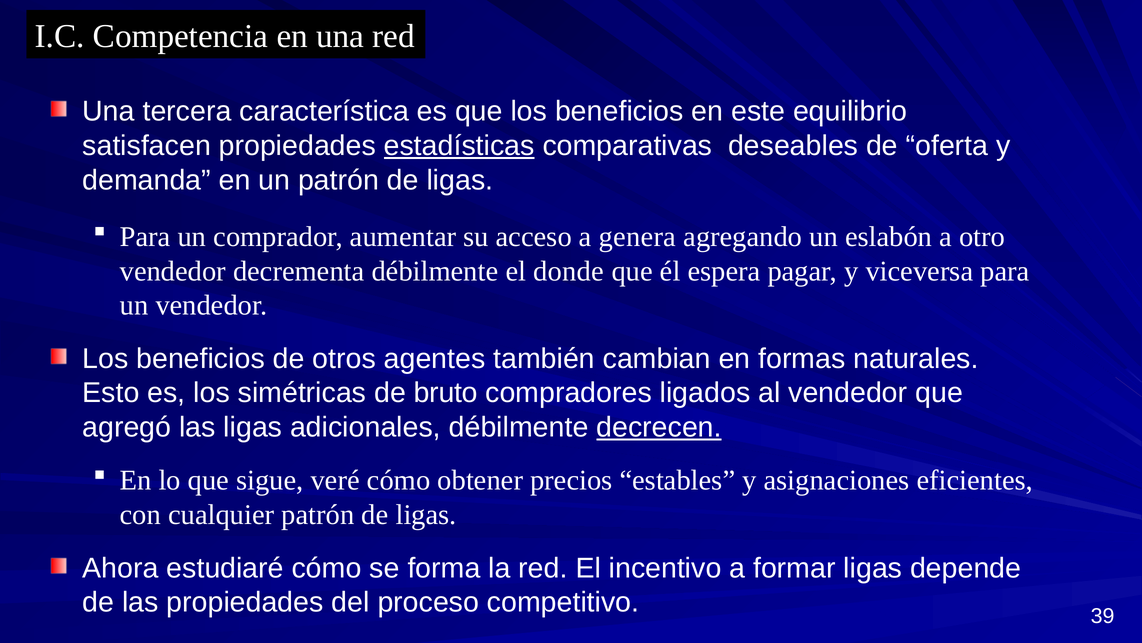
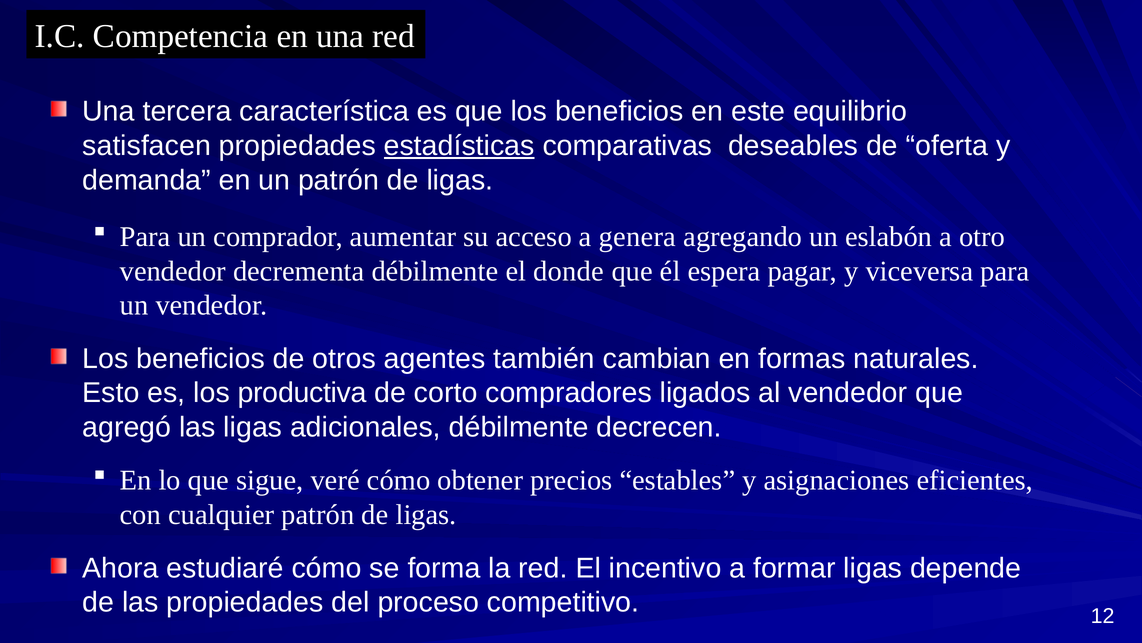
simétricas: simétricas -> productiva
bruto: bruto -> corto
decrecen underline: present -> none
39: 39 -> 12
